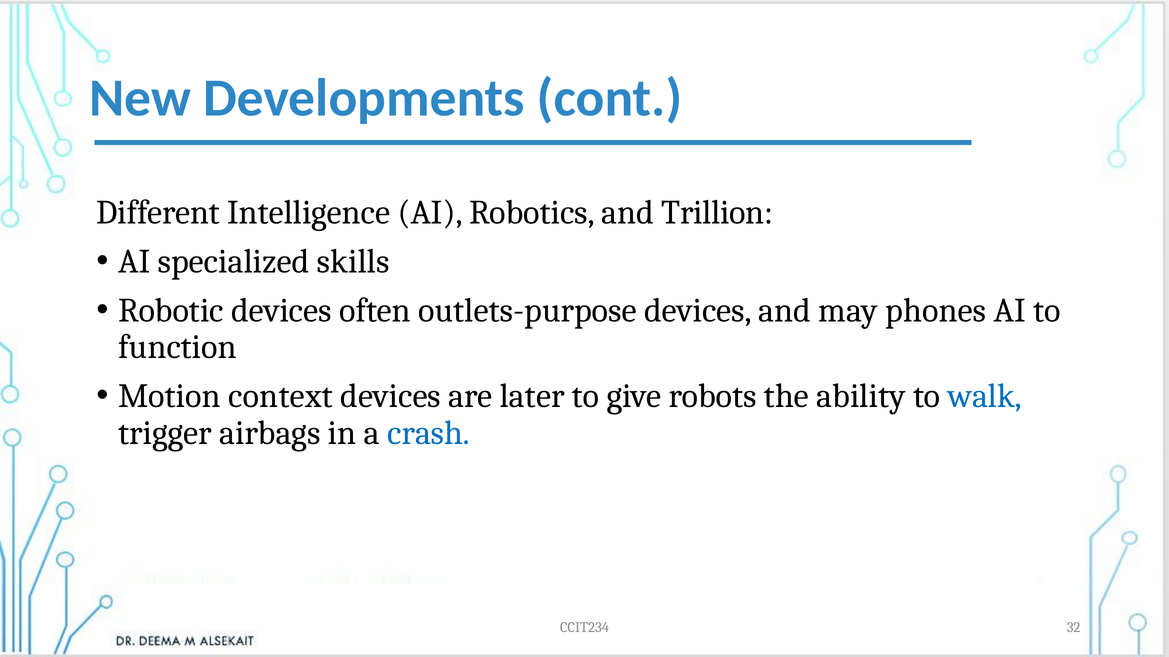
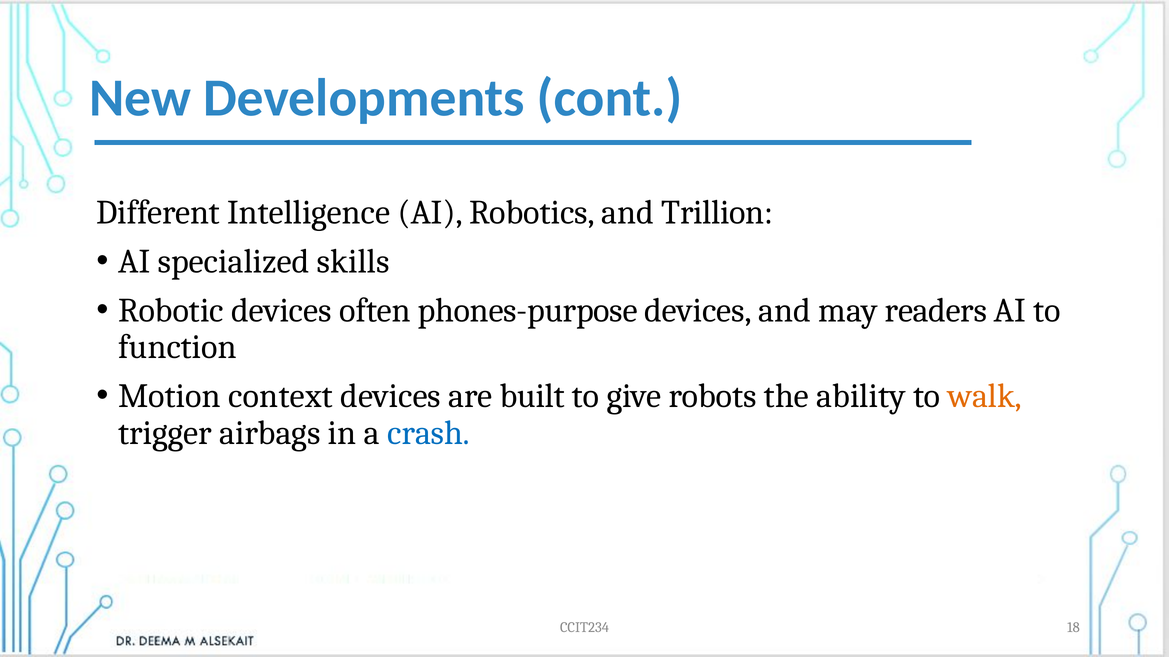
outlets-purpose: outlets-purpose -> phones-purpose
phones: phones -> readers
later: later -> built
walk colour: blue -> orange
32: 32 -> 18
